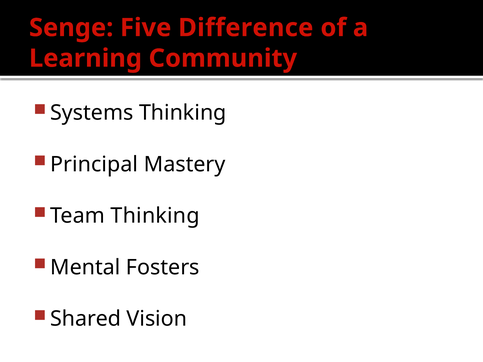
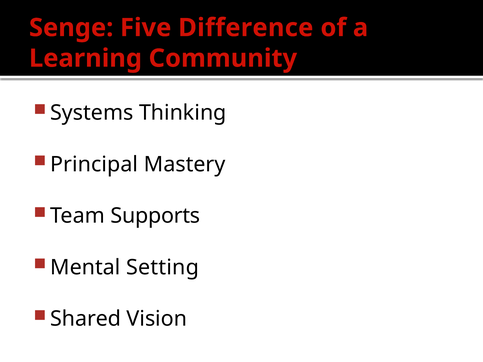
Team Thinking: Thinking -> Supports
Fosters: Fosters -> Setting
